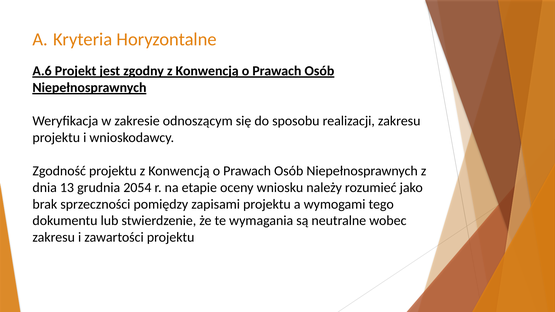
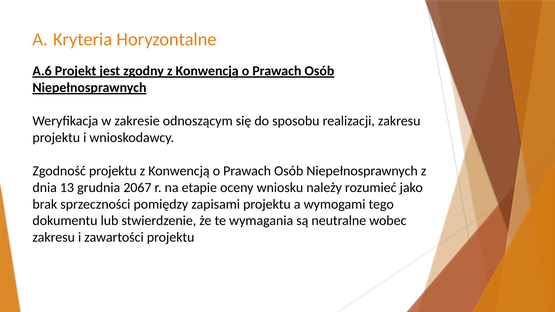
2054: 2054 -> 2067
